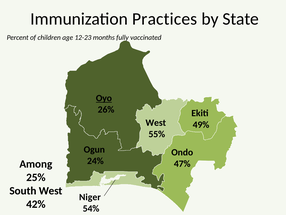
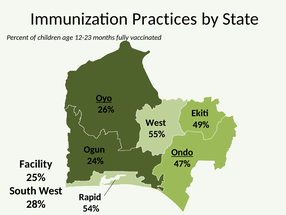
Ondo underline: none -> present
Among: Among -> Facility
Niger: Niger -> Rapid
42%: 42% -> 28%
